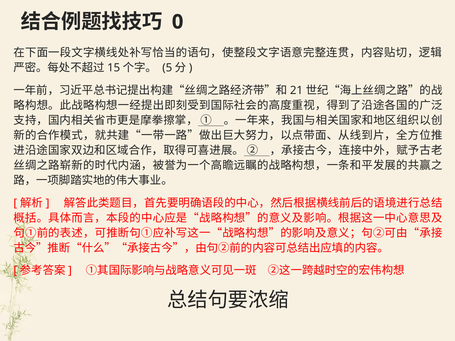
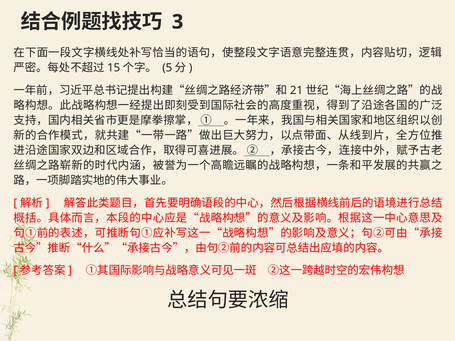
0: 0 -> 3
